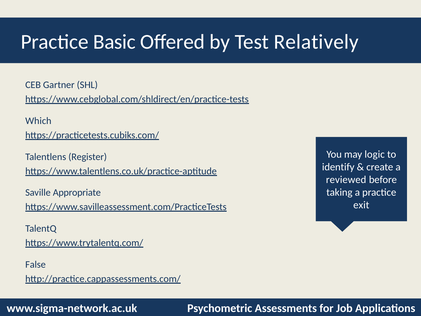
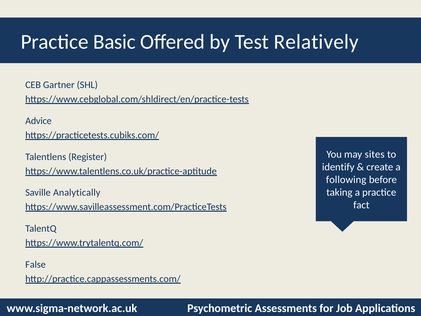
Which: Which -> Advice
logic: logic -> sites
reviewed: reviewed -> following
Appropriate: Appropriate -> Analytically
exit: exit -> fact
